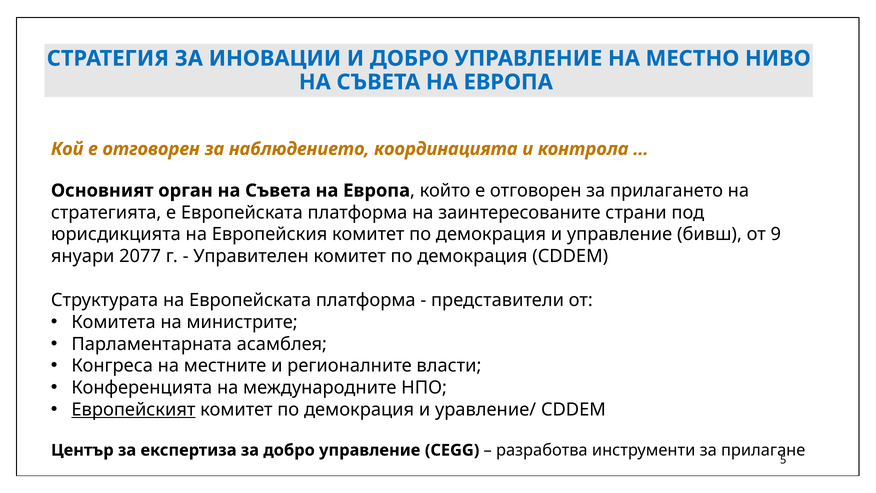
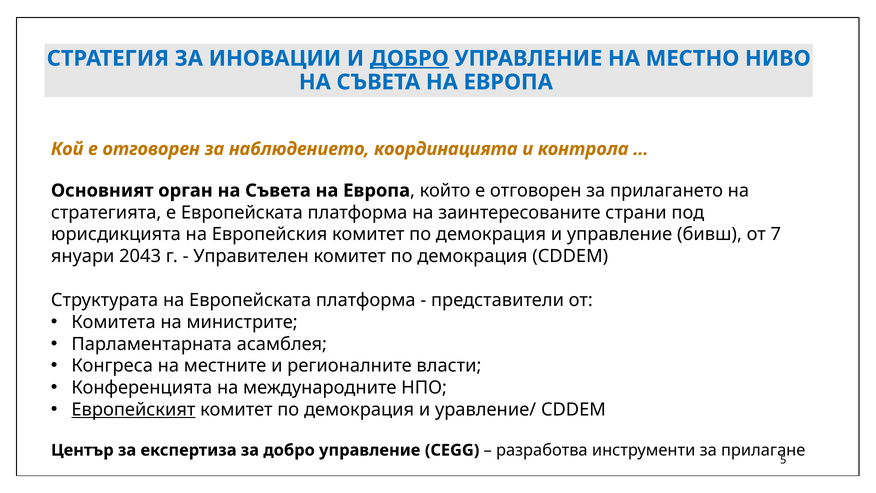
ДОБРО at (409, 58) underline: none -> present
9: 9 -> 7
2077: 2077 -> 2043
